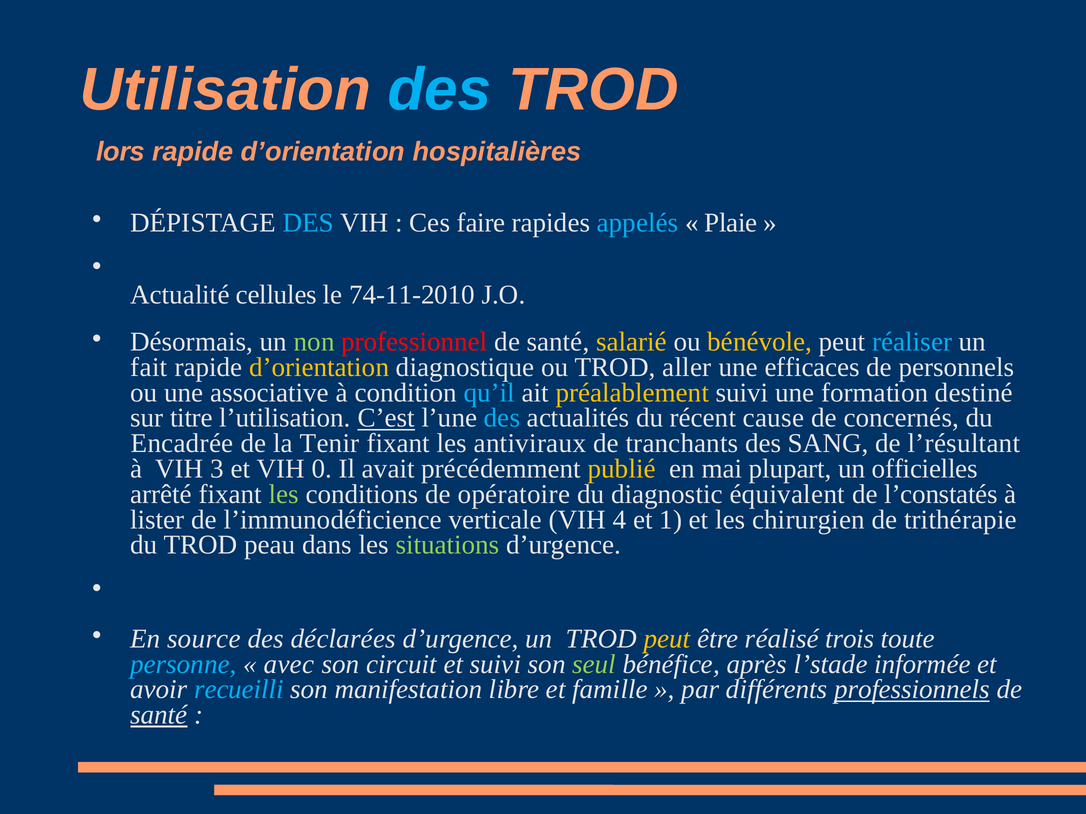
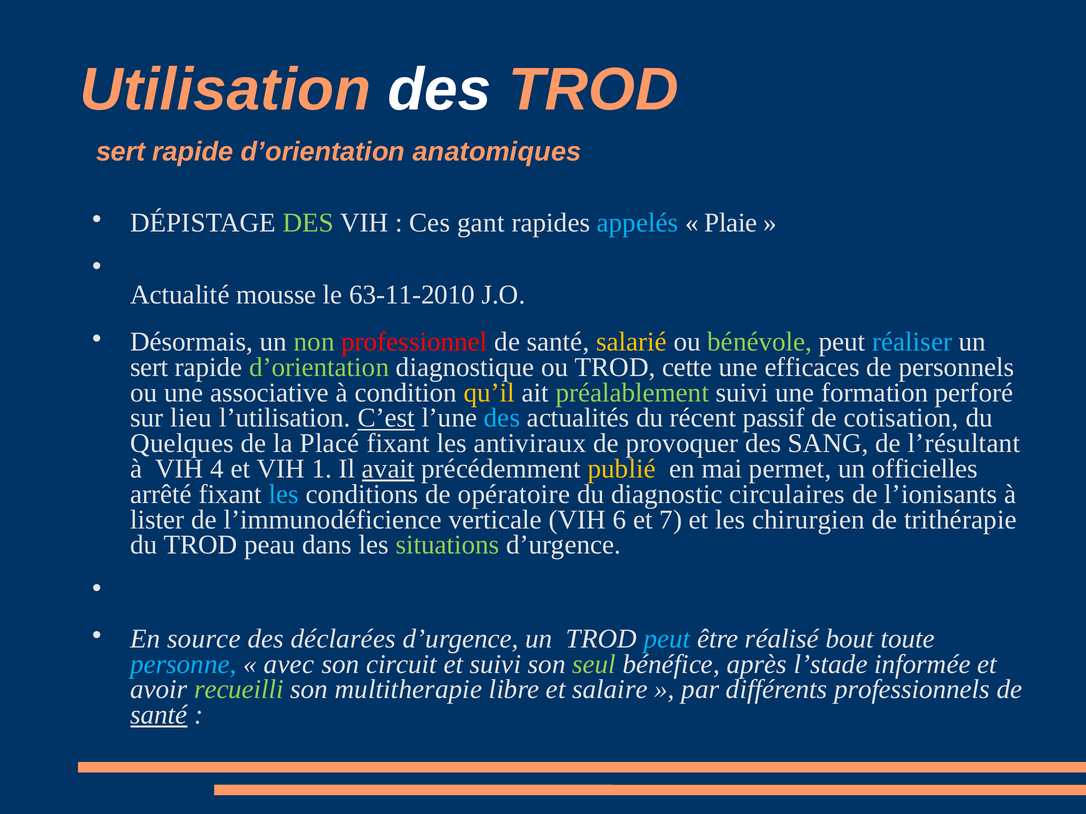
des at (439, 90) colour: light blue -> white
lors at (121, 152): lors -> sert
hospitalières: hospitalières -> anatomiques
DES at (308, 223) colour: light blue -> light green
faire: faire -> gant
cellules: cellules -> mousse
74-11-2010: 74-11-2010 -> 63-11-2010
bénévole colour: yellow -> light green
fait at (149, 368): fait -> sert
d’orientation at (319, 368) colour: yellow -> light green
aller: aller -> cette
qu’il colour: light blue -> yellow
préalablement colour: yellow -> light green
destiné: destiné -> perforé
titre: titre -> lieu
cause: cause -> passif
concernés: concernés -> cotisation
Encadrée: Encadrée -> Quelques
Tenir: Tenir -> Placé
tranchants: tranchants -> provoquer
3: 3 -> 4
0: 0 -> 1
avait underline: none -> present
plupart: plupart -> permet
les at (284, 494) colour: light green -> light blue
équivalent: équivalent -> circulaires
l’constatés: l’constatés -> l’ionisants
4: 4 -> 6
1: 1 -> 7
peut at (667, 639) colour: yellow -> light blue
trois: trois -> bout
recueilli colour: light blue -> light green
manifestation: manifestation -> multitherapie
famille: famille -> salaire
professionnels underline: present -> none
